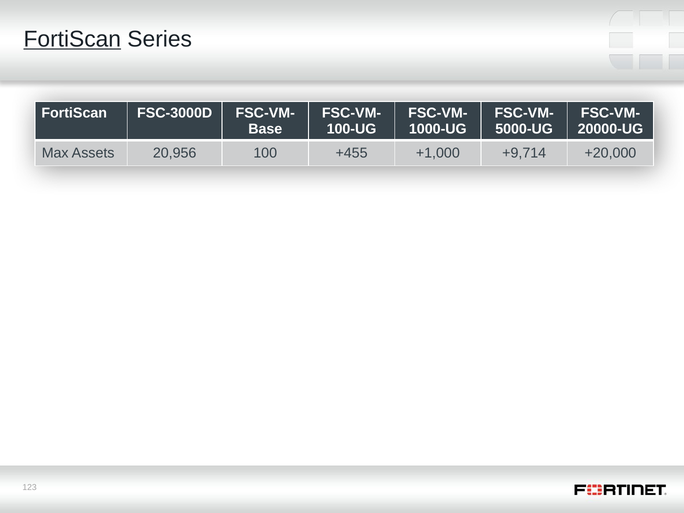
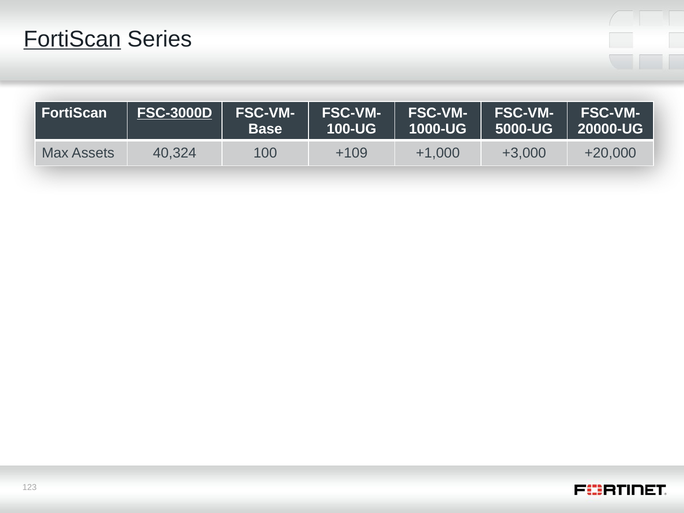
FSC-3000D underline: none -> present
20,956: 20,956 -> 40,324
+455: +455 -> +109
+9,714: +9,714 -> +3,000
